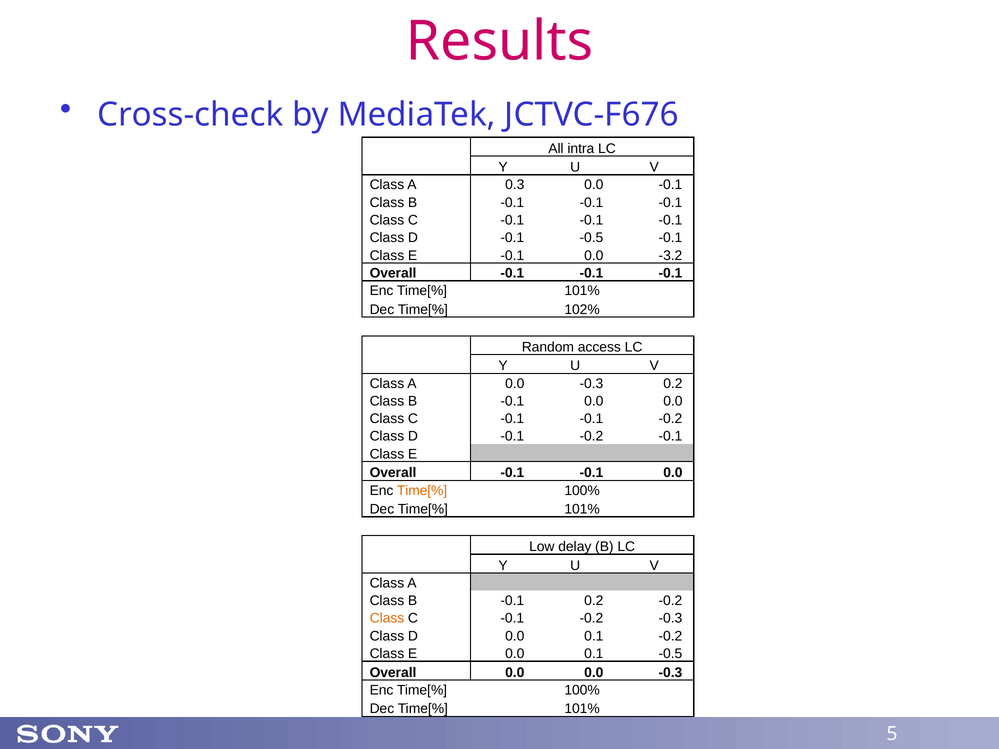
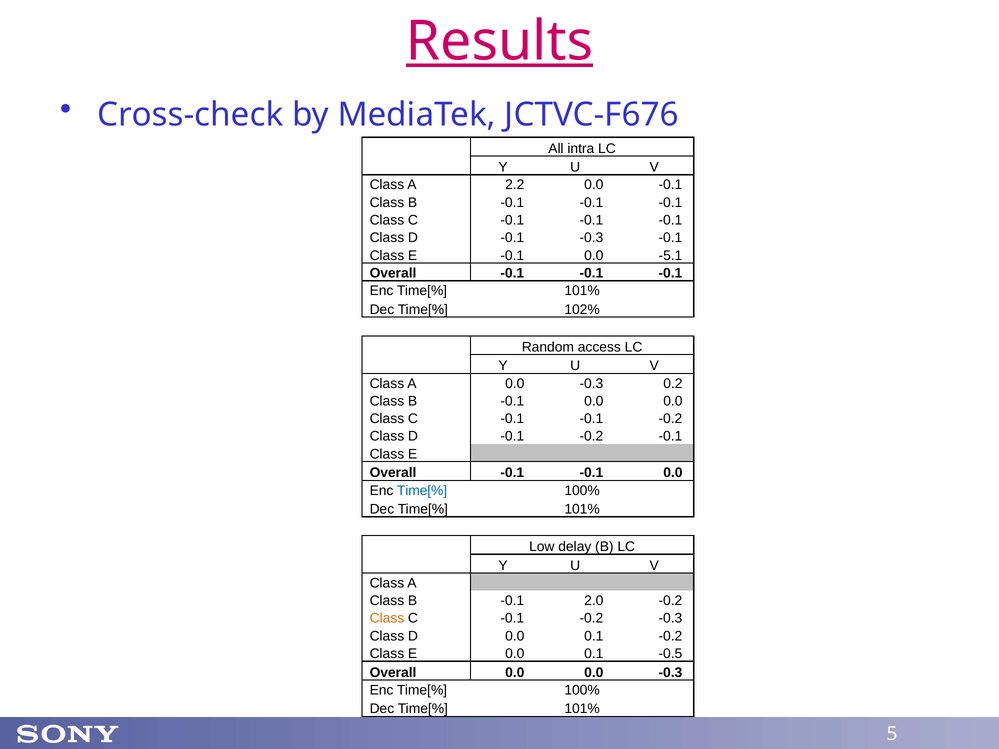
Results underline: none -> present
0.3: 0.3 -> 2.2
-0.1 -0.5: -0.5 -> -0.3
-3.2: -3.2 -> -5.1
Time[% at (422, 491) colour: orange -> blue
-0.1 0.2: 0.2 -> 2.0
